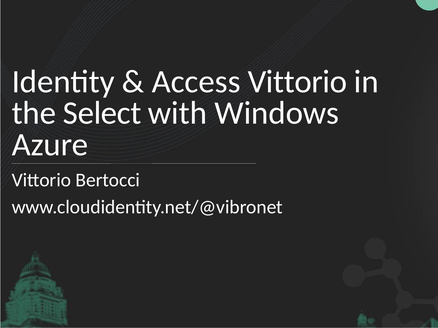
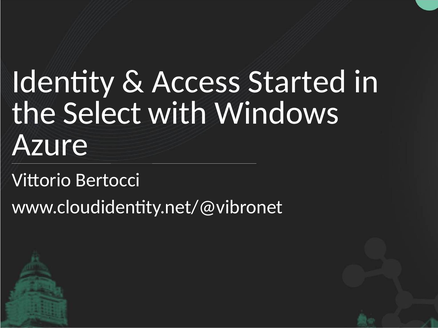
Access Vittorio: Vittorio -> Started
